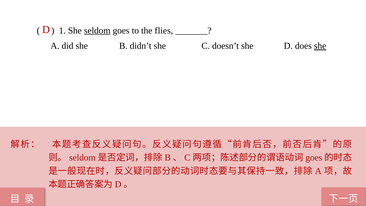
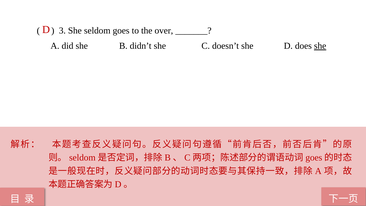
1: 1 -> 3
seldom underline: present -> none
flies: flies -> over
